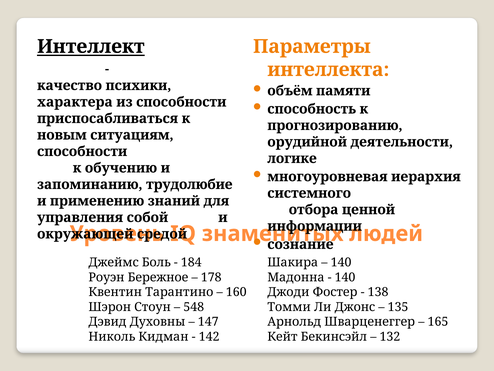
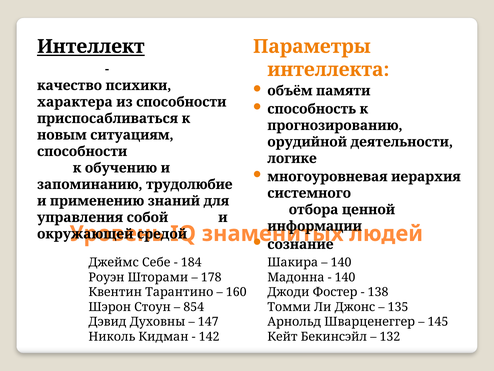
Боль: Боль -> Себе
Бережное: Бережное -> Шторами
548: 548 -> 854
165: 165 -> 145
